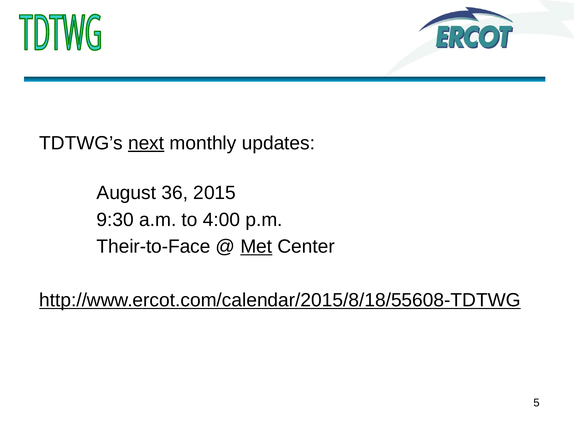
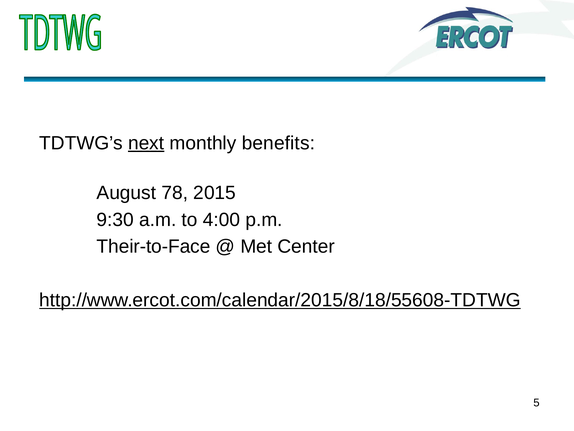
updates: updates -> benefits
36: 36 -> 78
Met underline: present -> none
